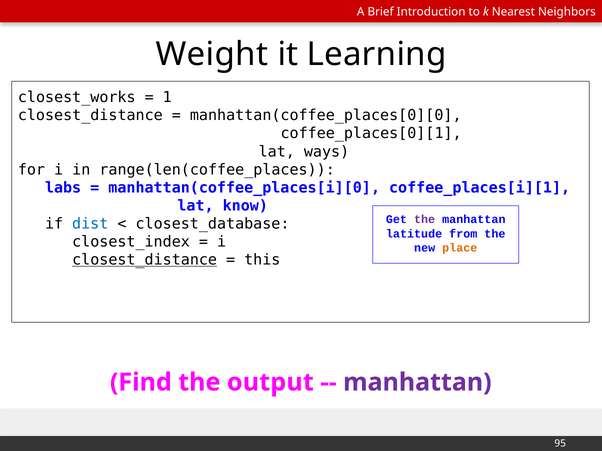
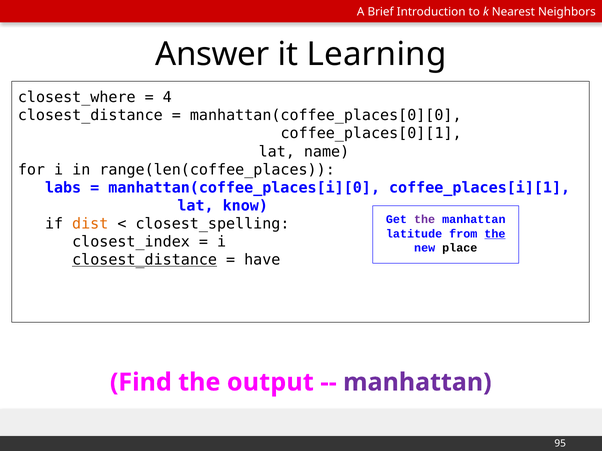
Weight: Weight -> Answer
closest_works: closest_works -> closest_where
1: 1 -> 4
ways: ways -> name
dist colour: blue -> orange
closest_database: closest_database -> closest_spelling
the at (495, 234) underline: none -> present
place colour: orange -> black
this: this -> have
